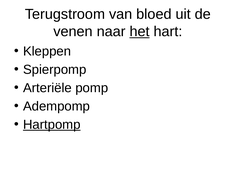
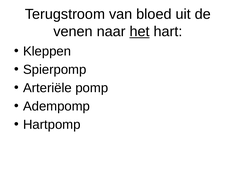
Hartpomp underline: present -> none
